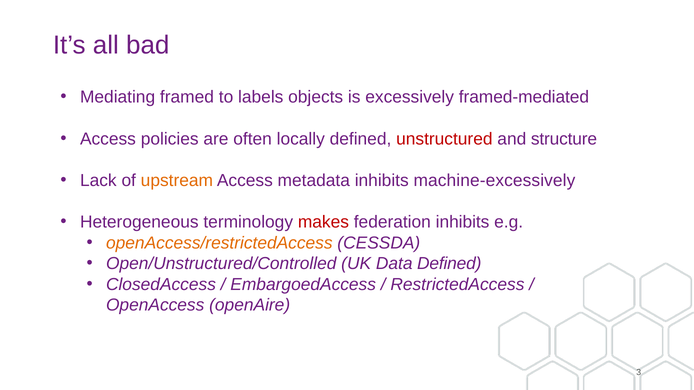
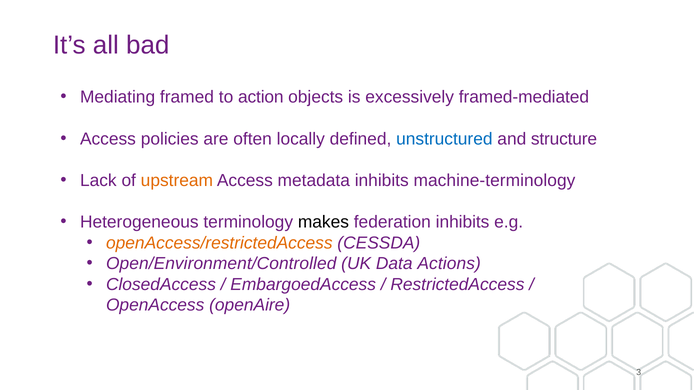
labels: labels -> action
unstructured colour: red -> blue
machine-excessively: machine-excessively -> machine-terminology
makes colour: red -> black
Open/Unstructured/Controlled: Open/Unstructured/Controlled -> Open/Environment/Controlled
Data Defined: Defined -> Actions
